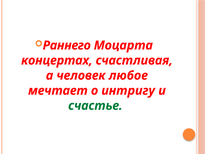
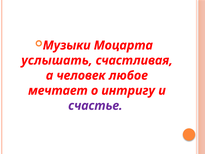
Раннего: Раннего -> Музыки
концертах: концертах -> услышать
счастье colour: green -> purple
